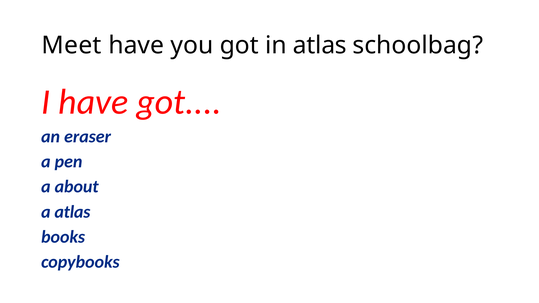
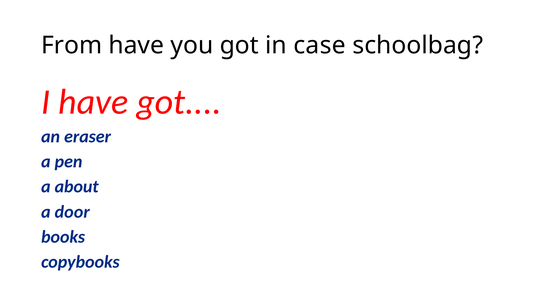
Meet: Meet -> From
in atlas: atlas -> case
a atlas: atlas -> door
